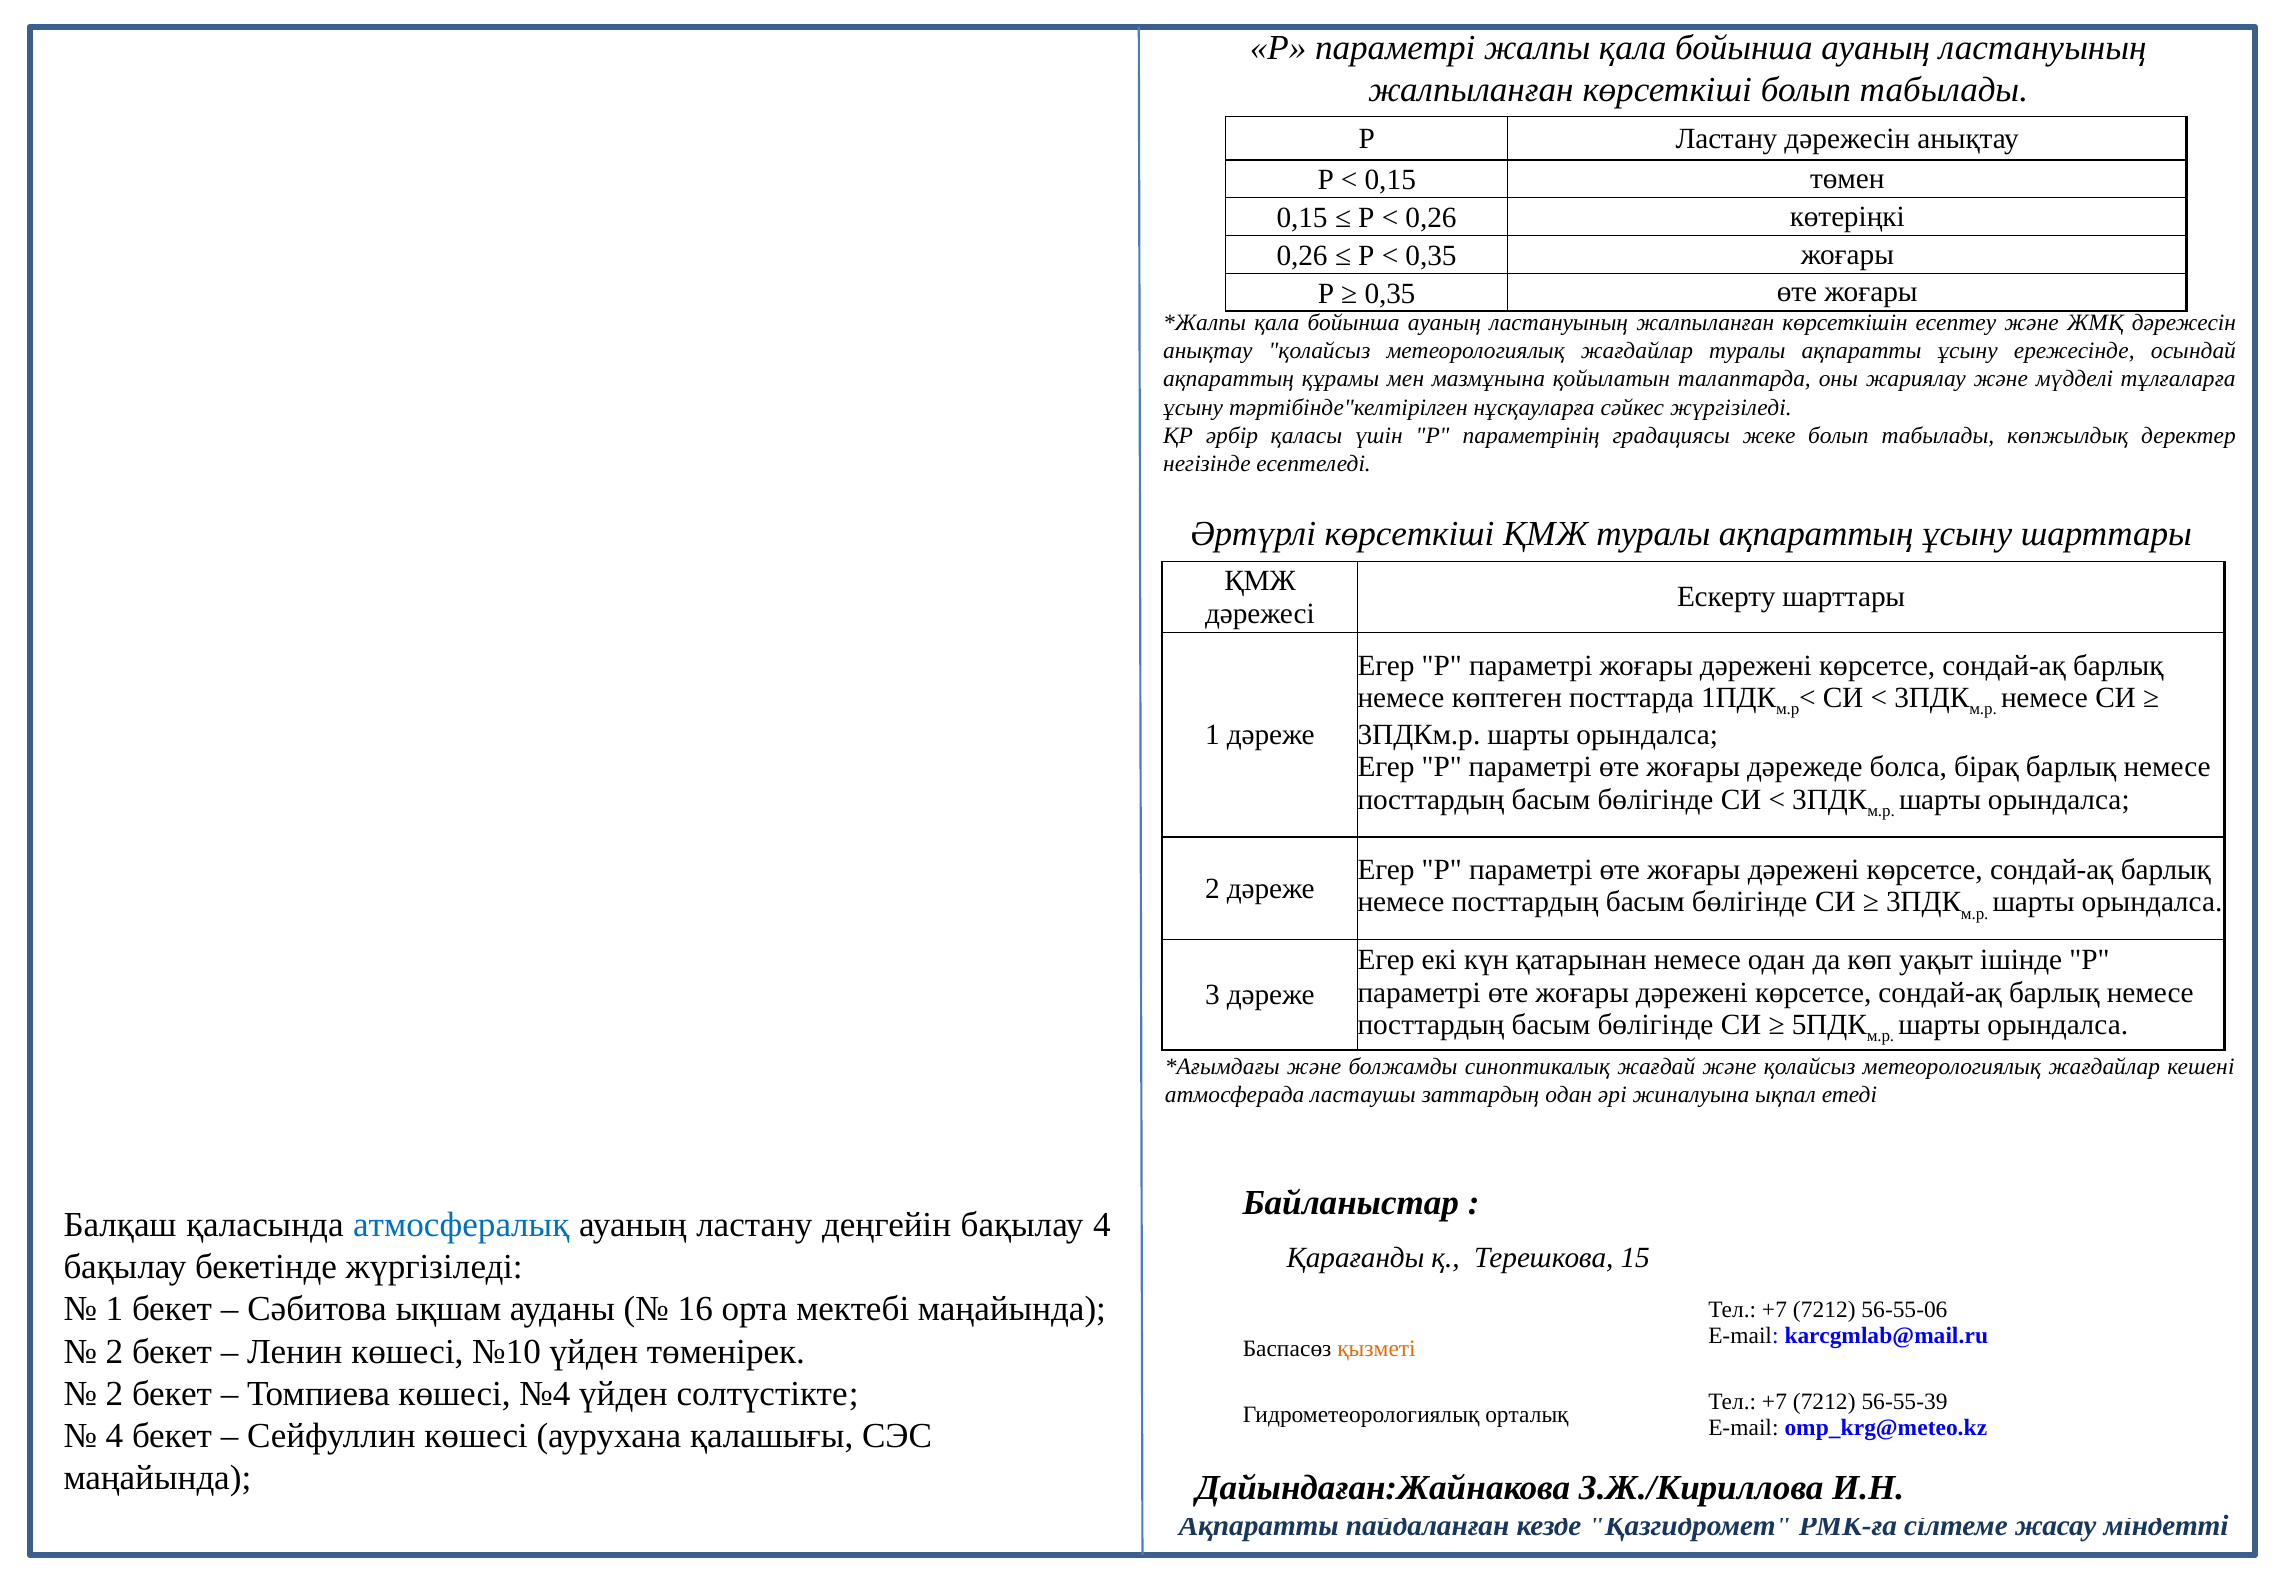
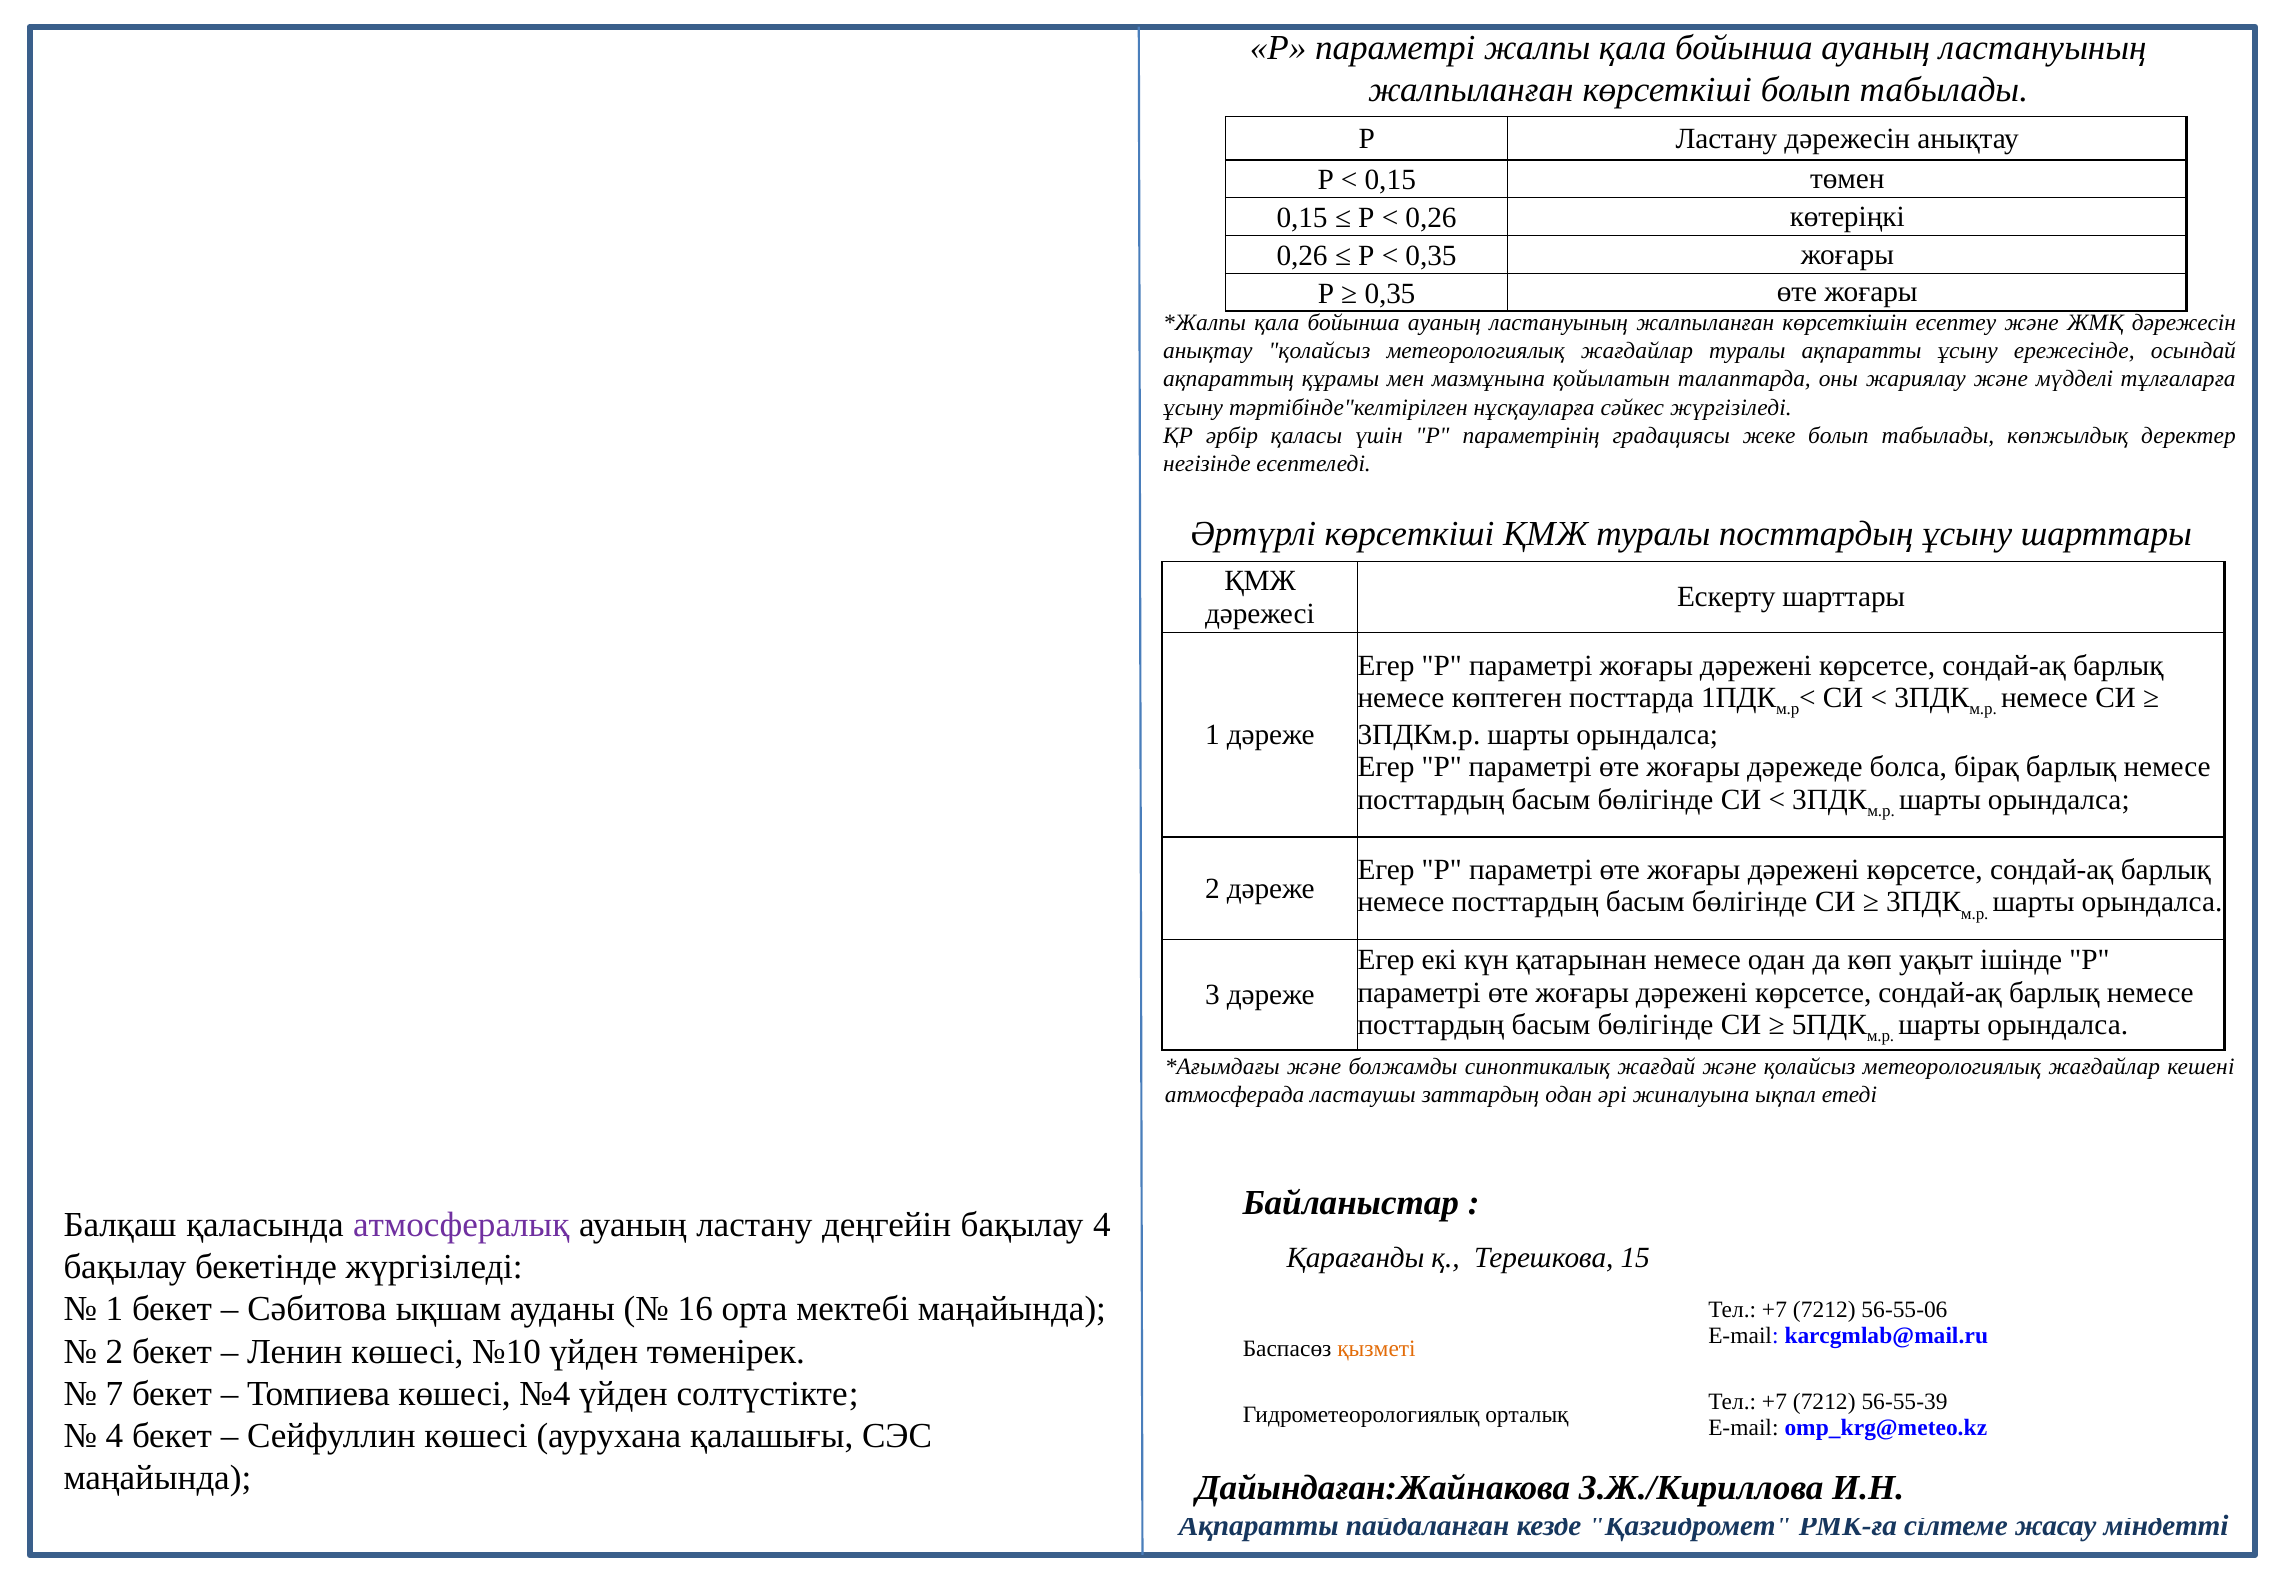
туралы ақпараттың: ақпараттың -> посттардың
атмосфералық colour: blue -> purple
2 at (114, 1394): 2 -> 7
